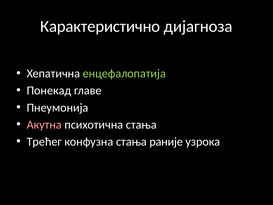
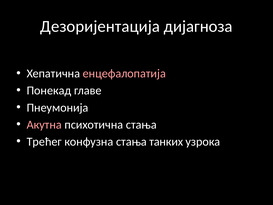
Карактеристично: Карактеристично -> Дезоријентација
енцефалопатија colour: light green -> pink
раније: раније -> танких
